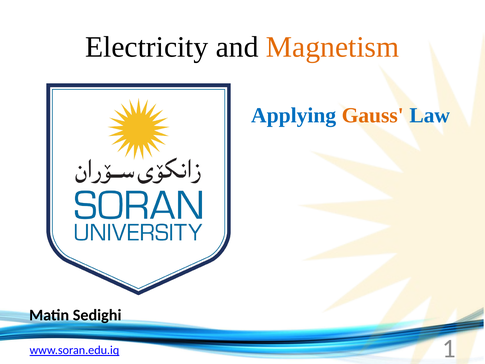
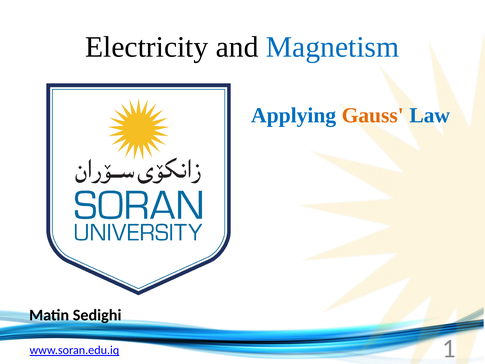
Magnetism colour: orange -> blue
